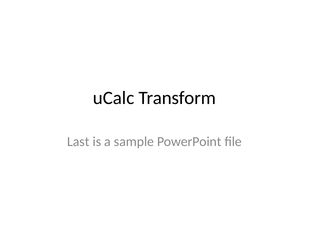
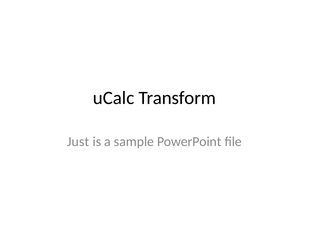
Last: Last -> Just
